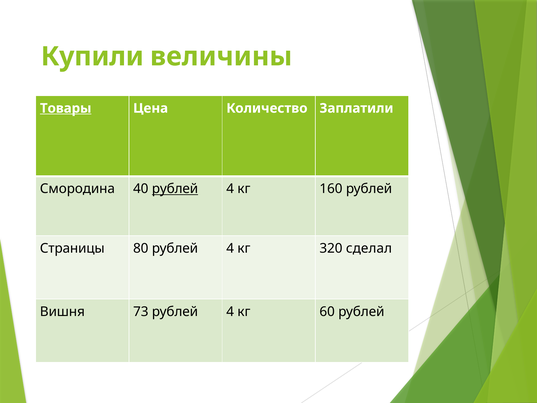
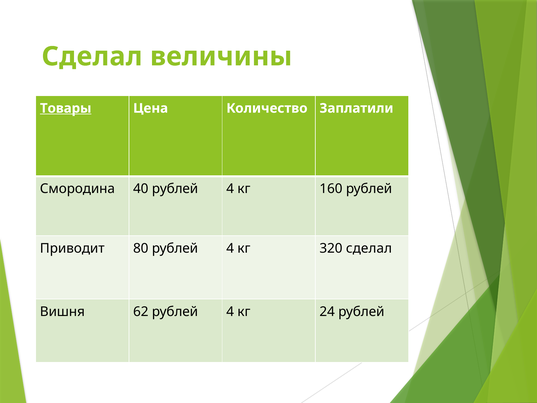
Купили at (92, 56): Купили -> Сделал
рублей at (175, 189) underline: present -> none
Страницы: Страницы -> Приводит
73: 73 -> 62
60: 60 -> 24
